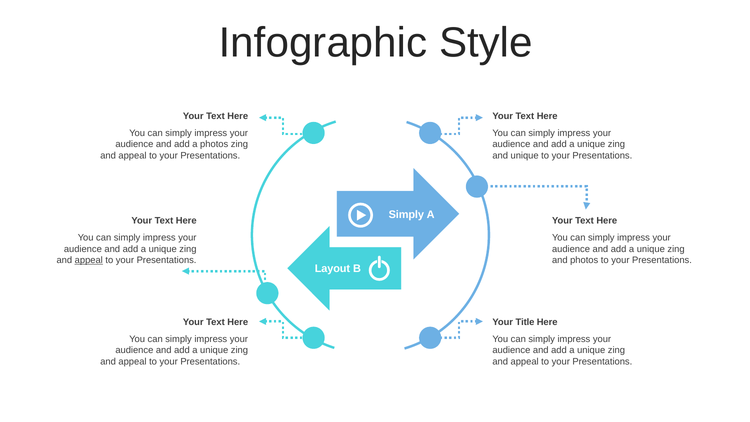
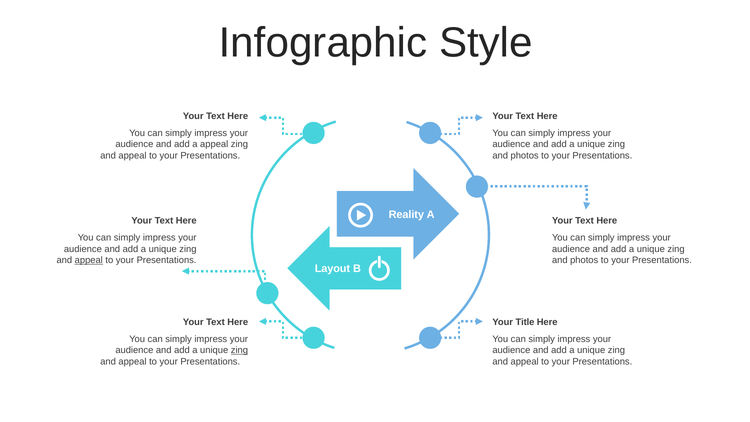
a photos: photos -> appeal
unique at (525, 155): unique -> photos
Simply at (406, 215): Simply -> Reality
zing at (239, 350) underline: none -> present
